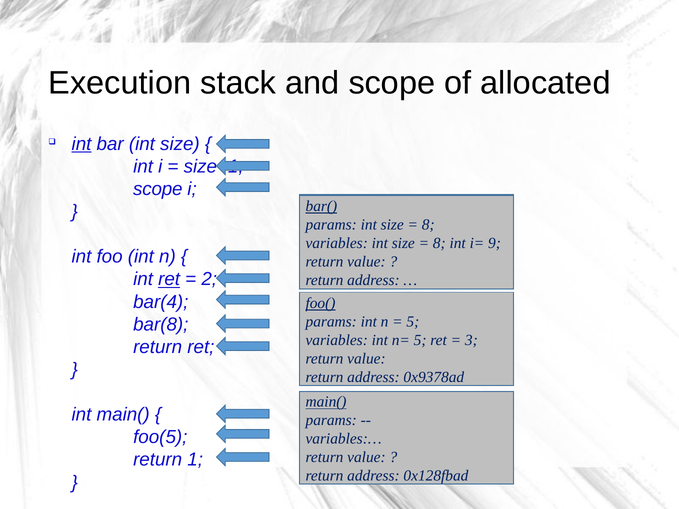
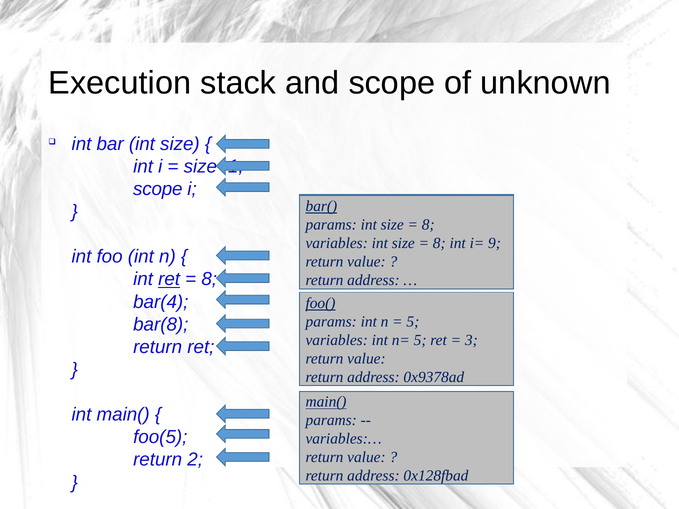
allocated: allocated -> unknown
int at (82, 144) underline: present -> none
2 at (209, 279): 2 -> 8
1: 1 -> 2
